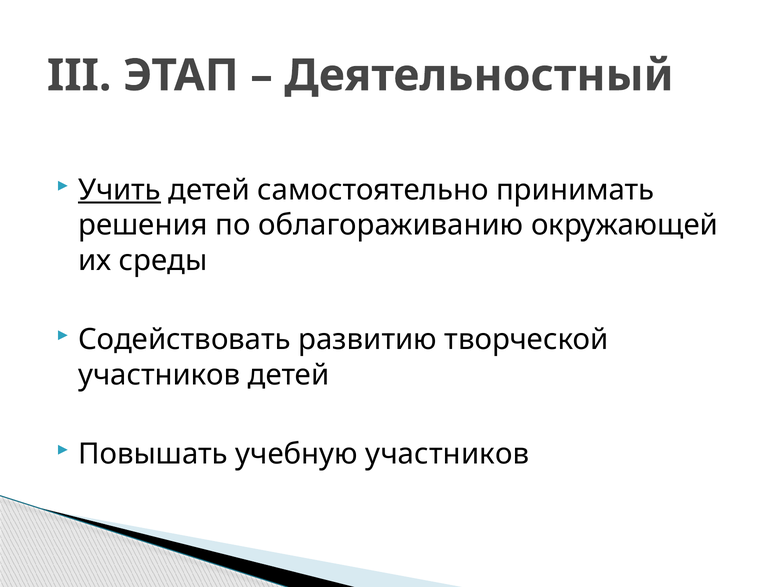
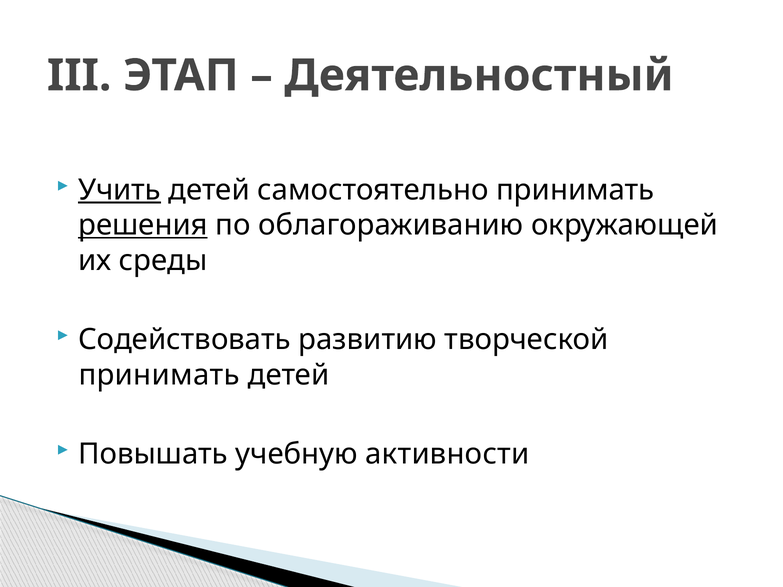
решения underline: none -> present
участников at (159, 375): участников -> принимать
учебную участников: участников -> активности
